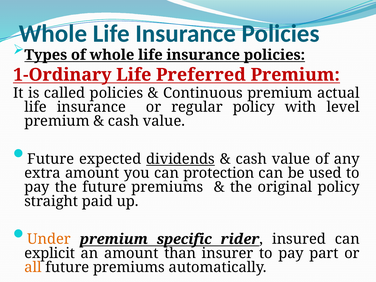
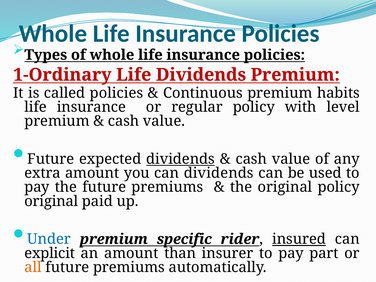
Life Preferred: Preferred -> Dividends
actual: actual -> habits
can protection: protection -> dividends
straight at (51, 201): straight -> original
Under colour: orange -> blue
insured underline: none -> present
